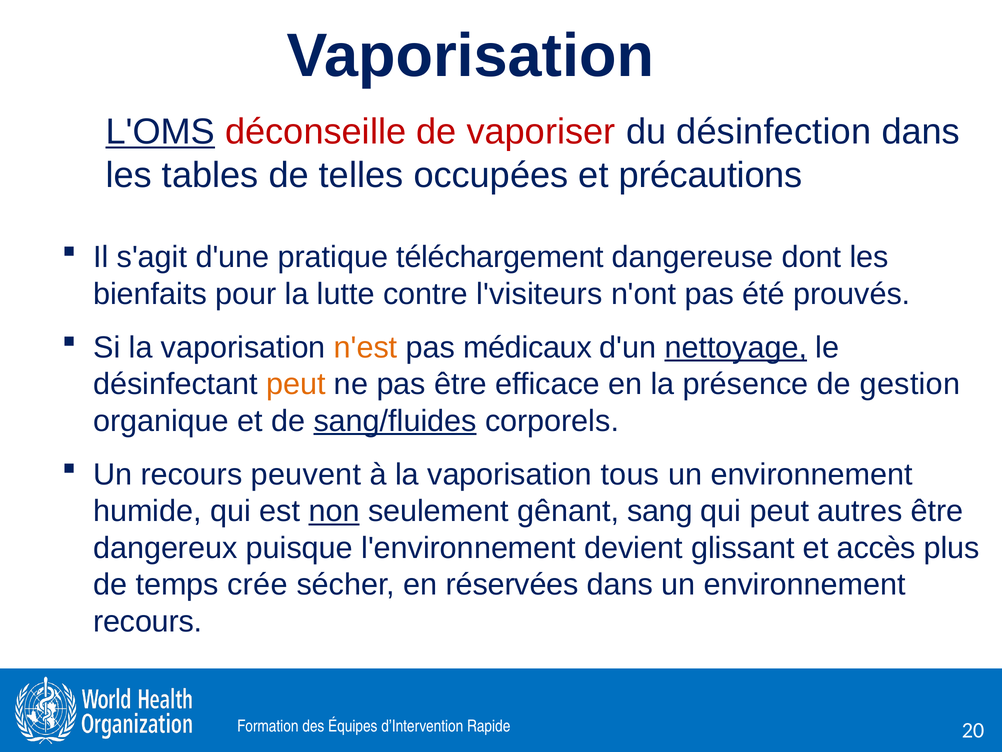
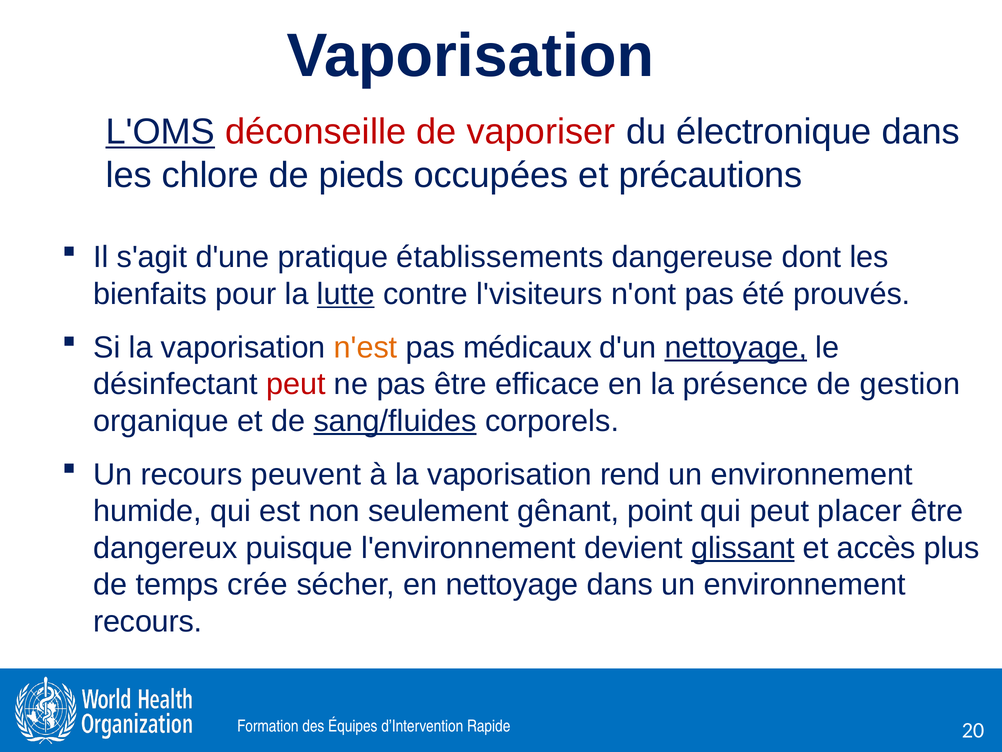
désinfection: désinfection -> électronique
tables: tables -> chlore
telles: telles -> pieds
téléchargement: téléchargement -> établissements
lutte underline: none -> present
peut at (296, 384) colour: orange -> red
tous: tous -> rend
non underline: present -> none
sang: sang -> point
autres: autres -> placer
glissant underline: none -> present
en réservées: réservées -> nettoyage
